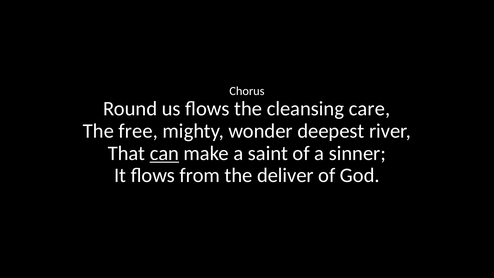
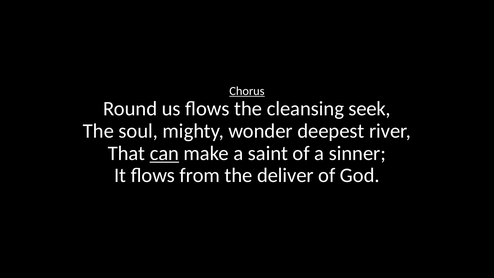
Chorus underline: none -> present
care: care -> seek
free: free -> soul
